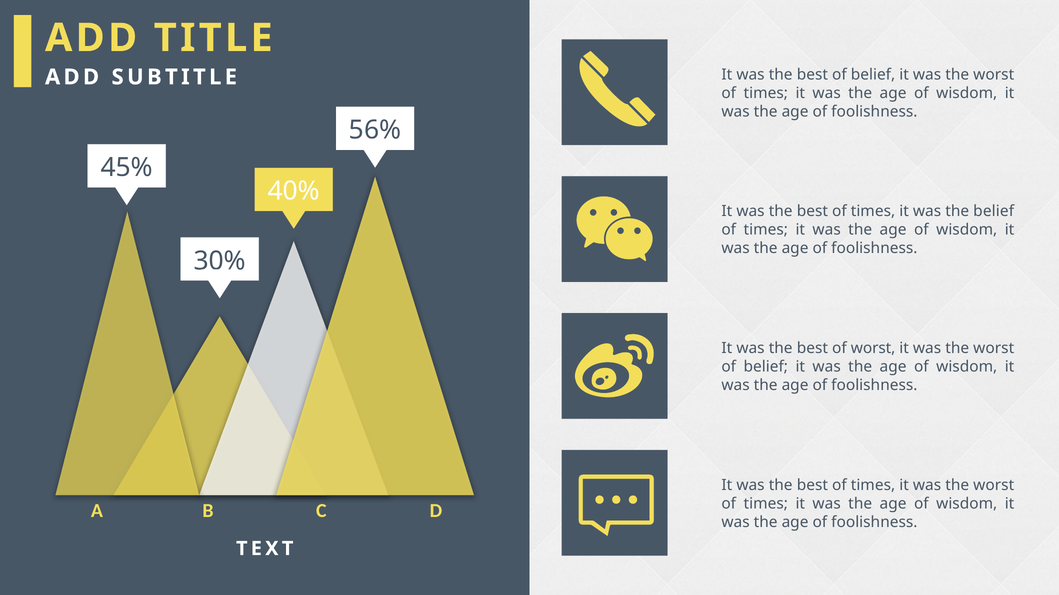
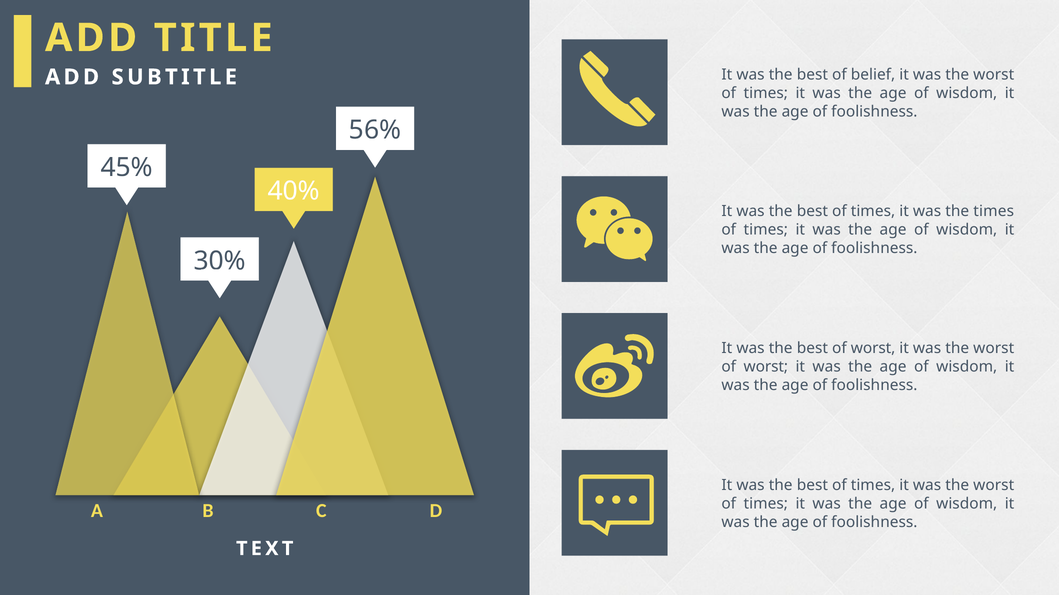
the belief: belief -> times
belief at (766, 367): belief -> worst
